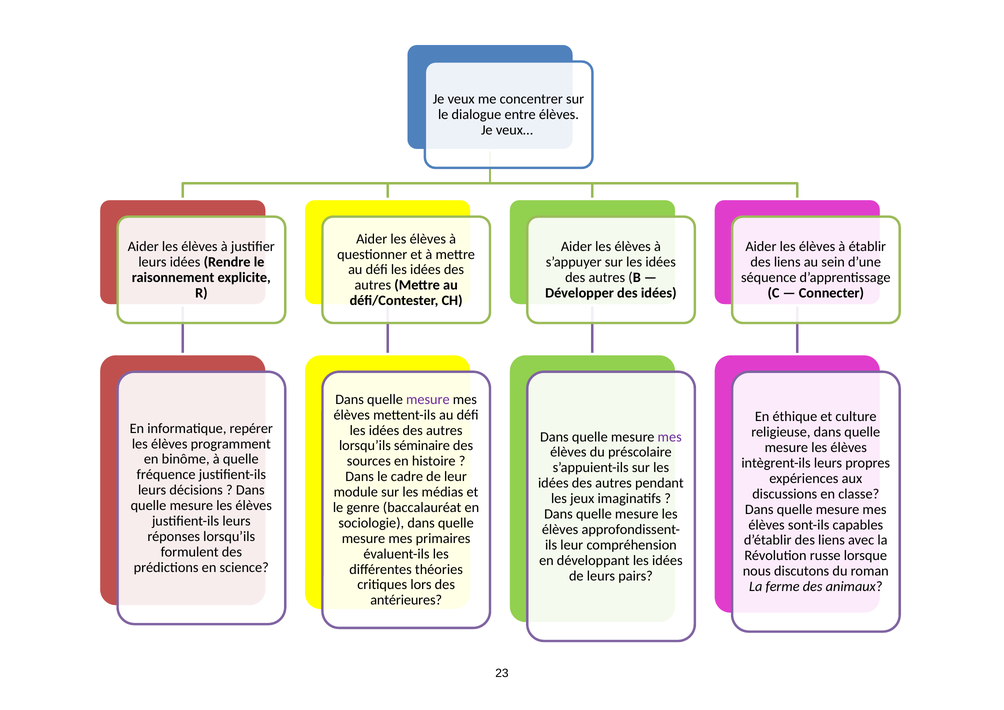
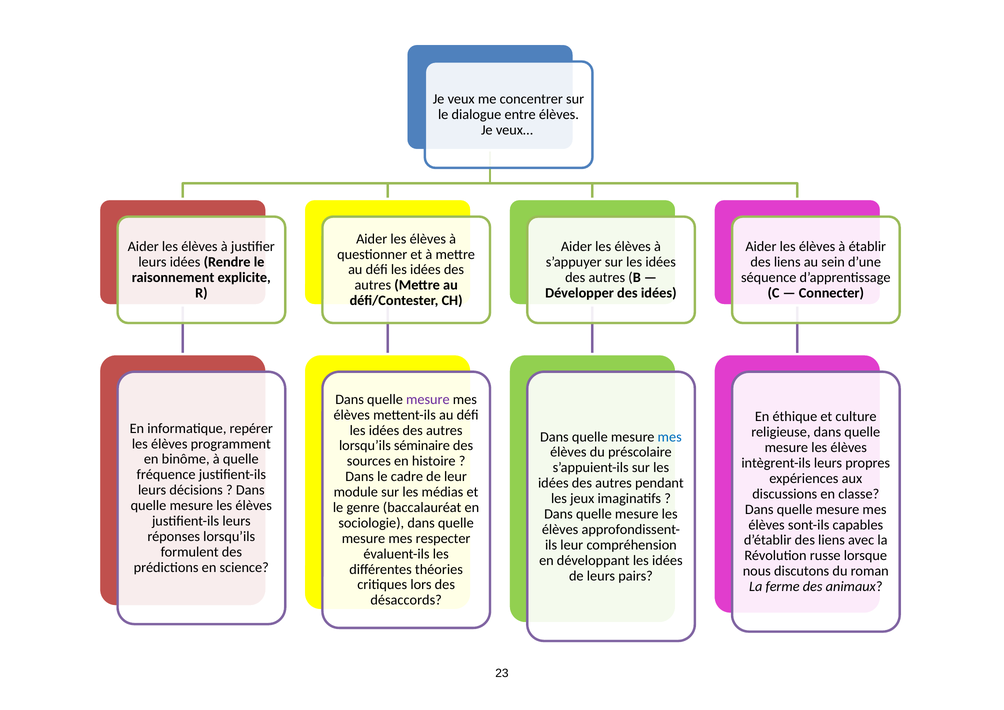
mes at (670, 437) colour: purple -> blue
primaires: primaires -> respecter
antérieures: antérieures -> désaccords
